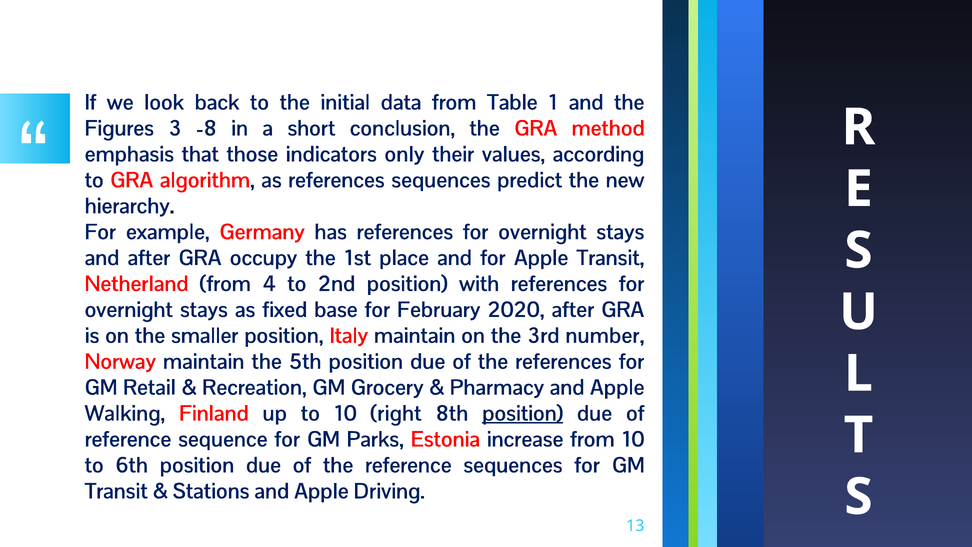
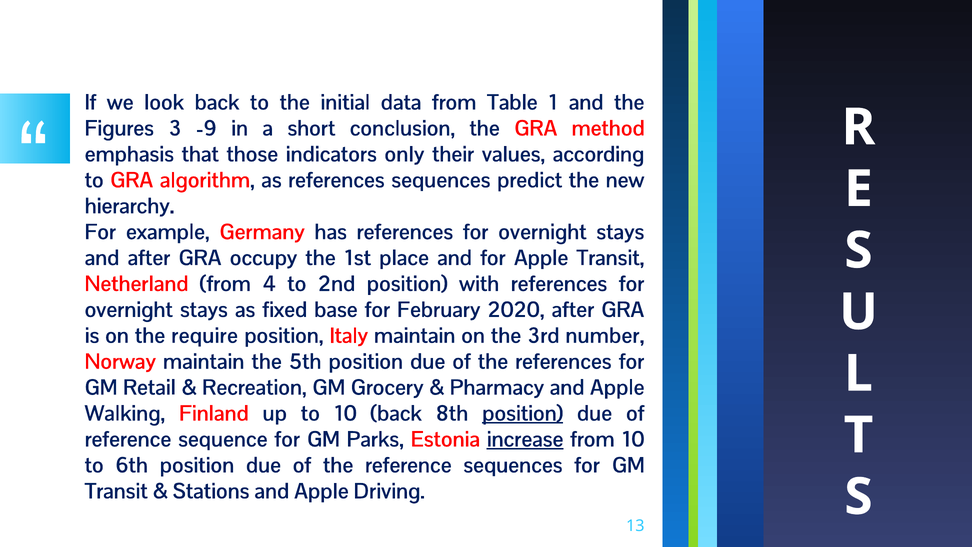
-8: -8 -> -9
smaller: smaller -> require
10 right: right -> back
increase underline: none -> present
